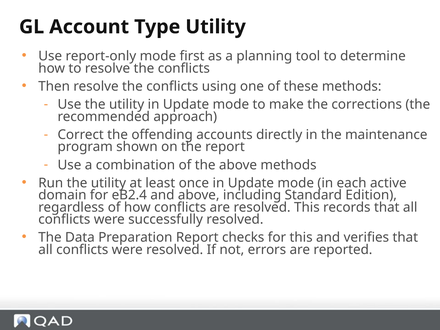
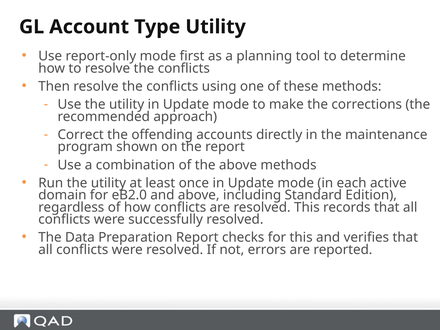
eB2.4: eB2.4 -> eB2.0
